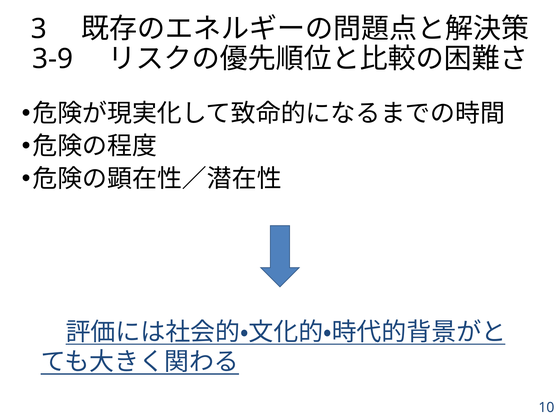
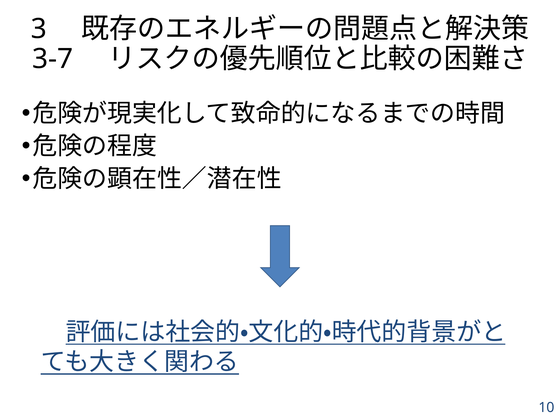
3-9: 3-9 -> 3-7
